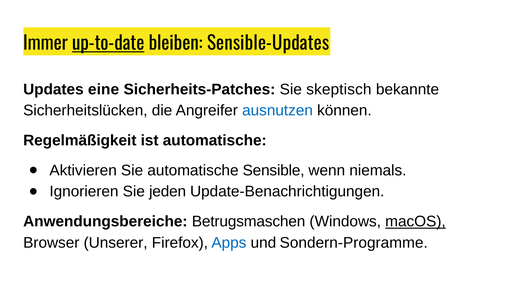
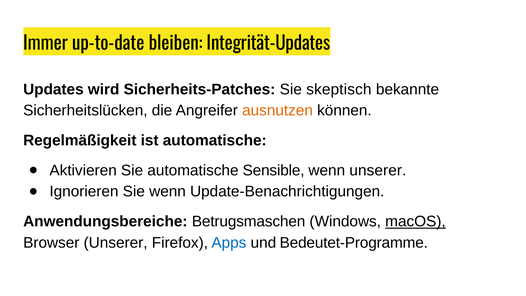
up-to-date underline: present -> none
Sensible-Updates: Sensible-Updates -> Integrität-Updates
eine: eine -> wird
ausnutzen colour: blue -> orange
wenn niemals: niemals -> unserer
Sie jeden: jeden -> wenn
Sondern-Programme: Sondern-Programme -> Bedeutet-Programme
